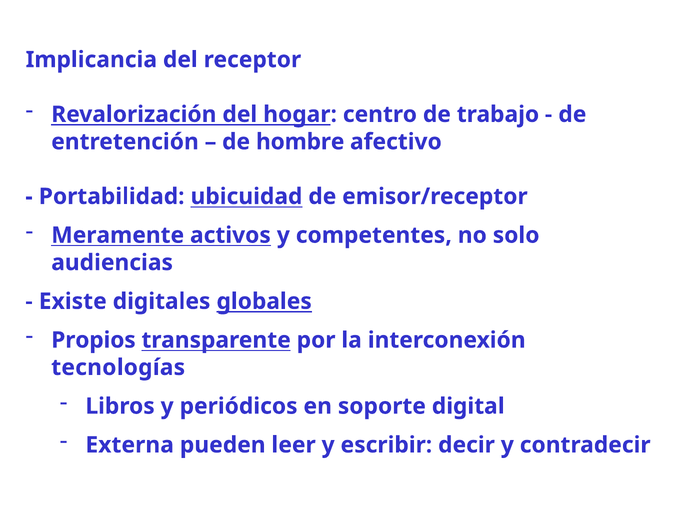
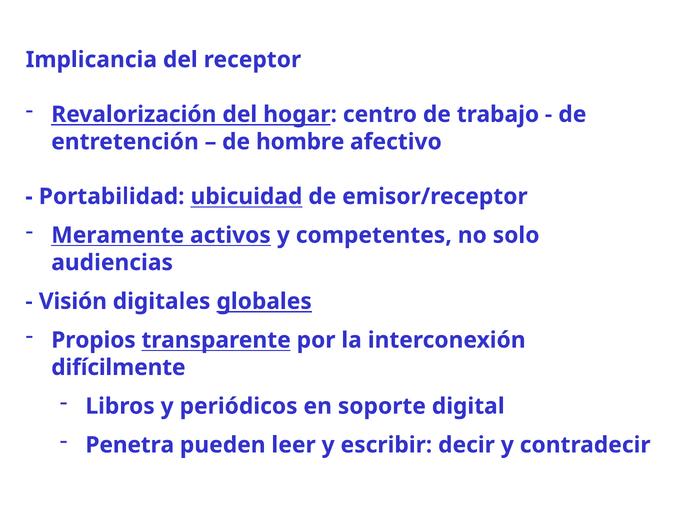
Existe: Existe -> Visión
tecnologías: tecnologías -> difícilmente
Externa: Externa -> Penetra
